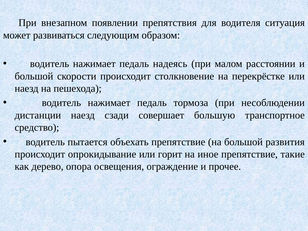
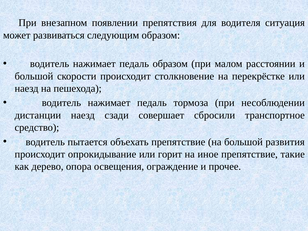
педаль надеясь: надеясь -> образом
большую: большую -> сбросили
